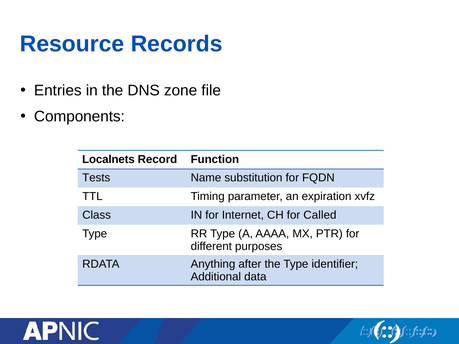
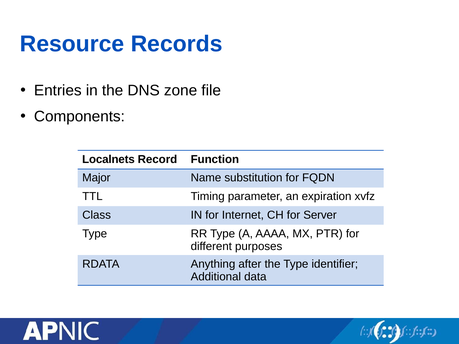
Tests: Tests -> Major
Called: Called -> Server
